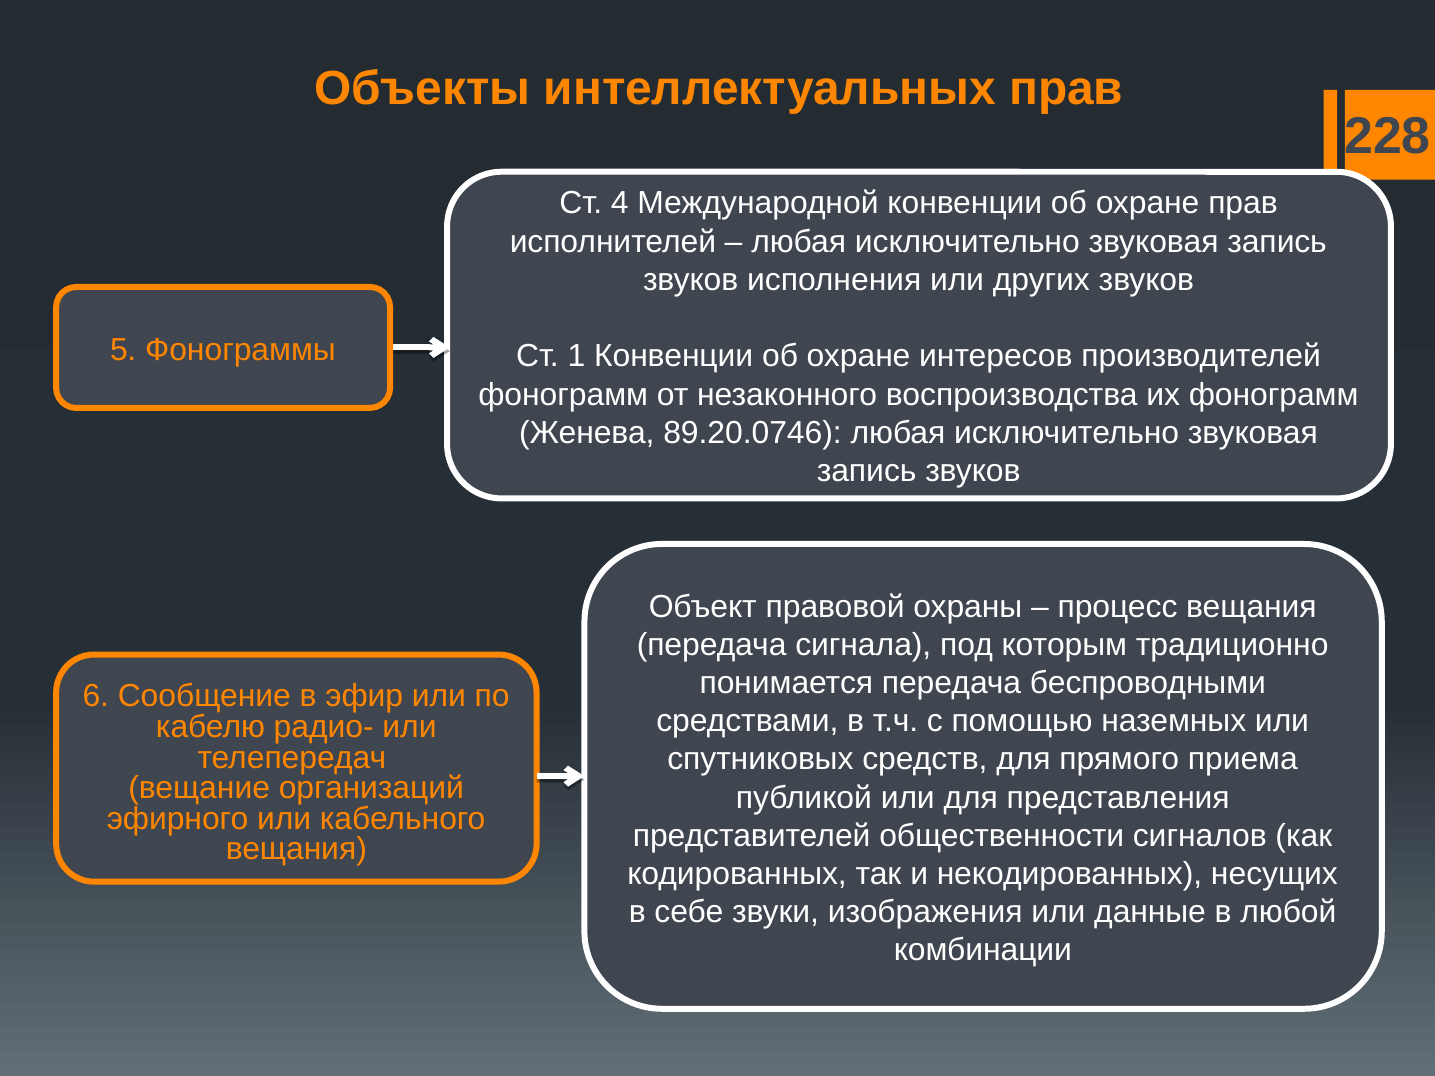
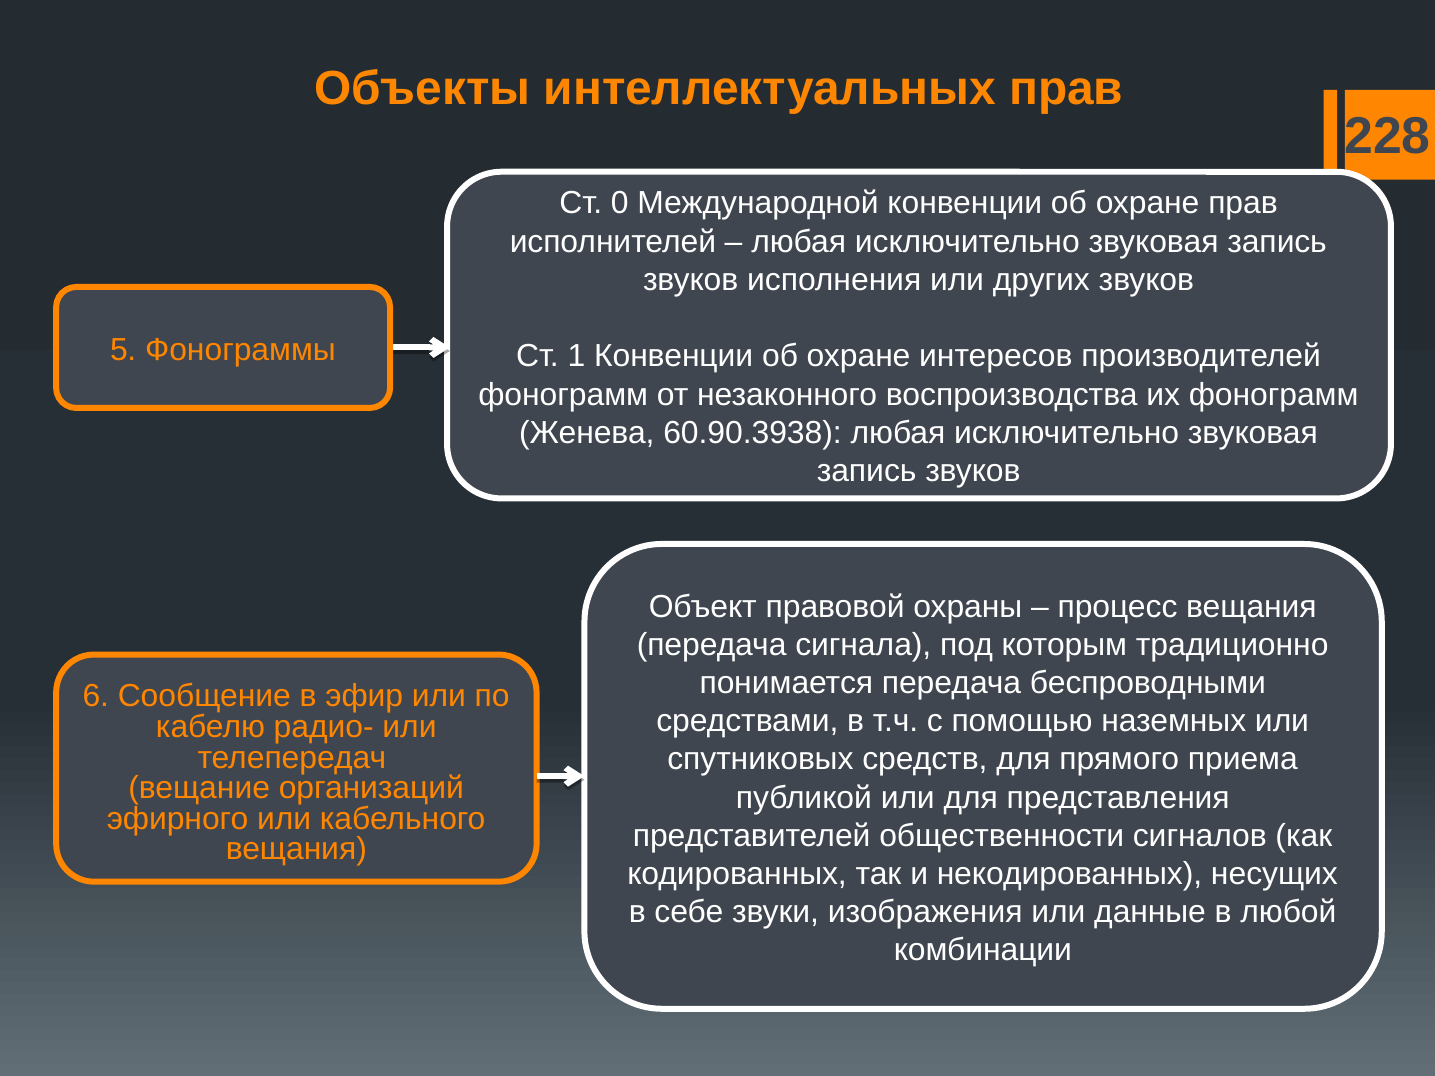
4: 4 -> 0
89.20.0746: 89.20.0746 -> 60.90.3938
